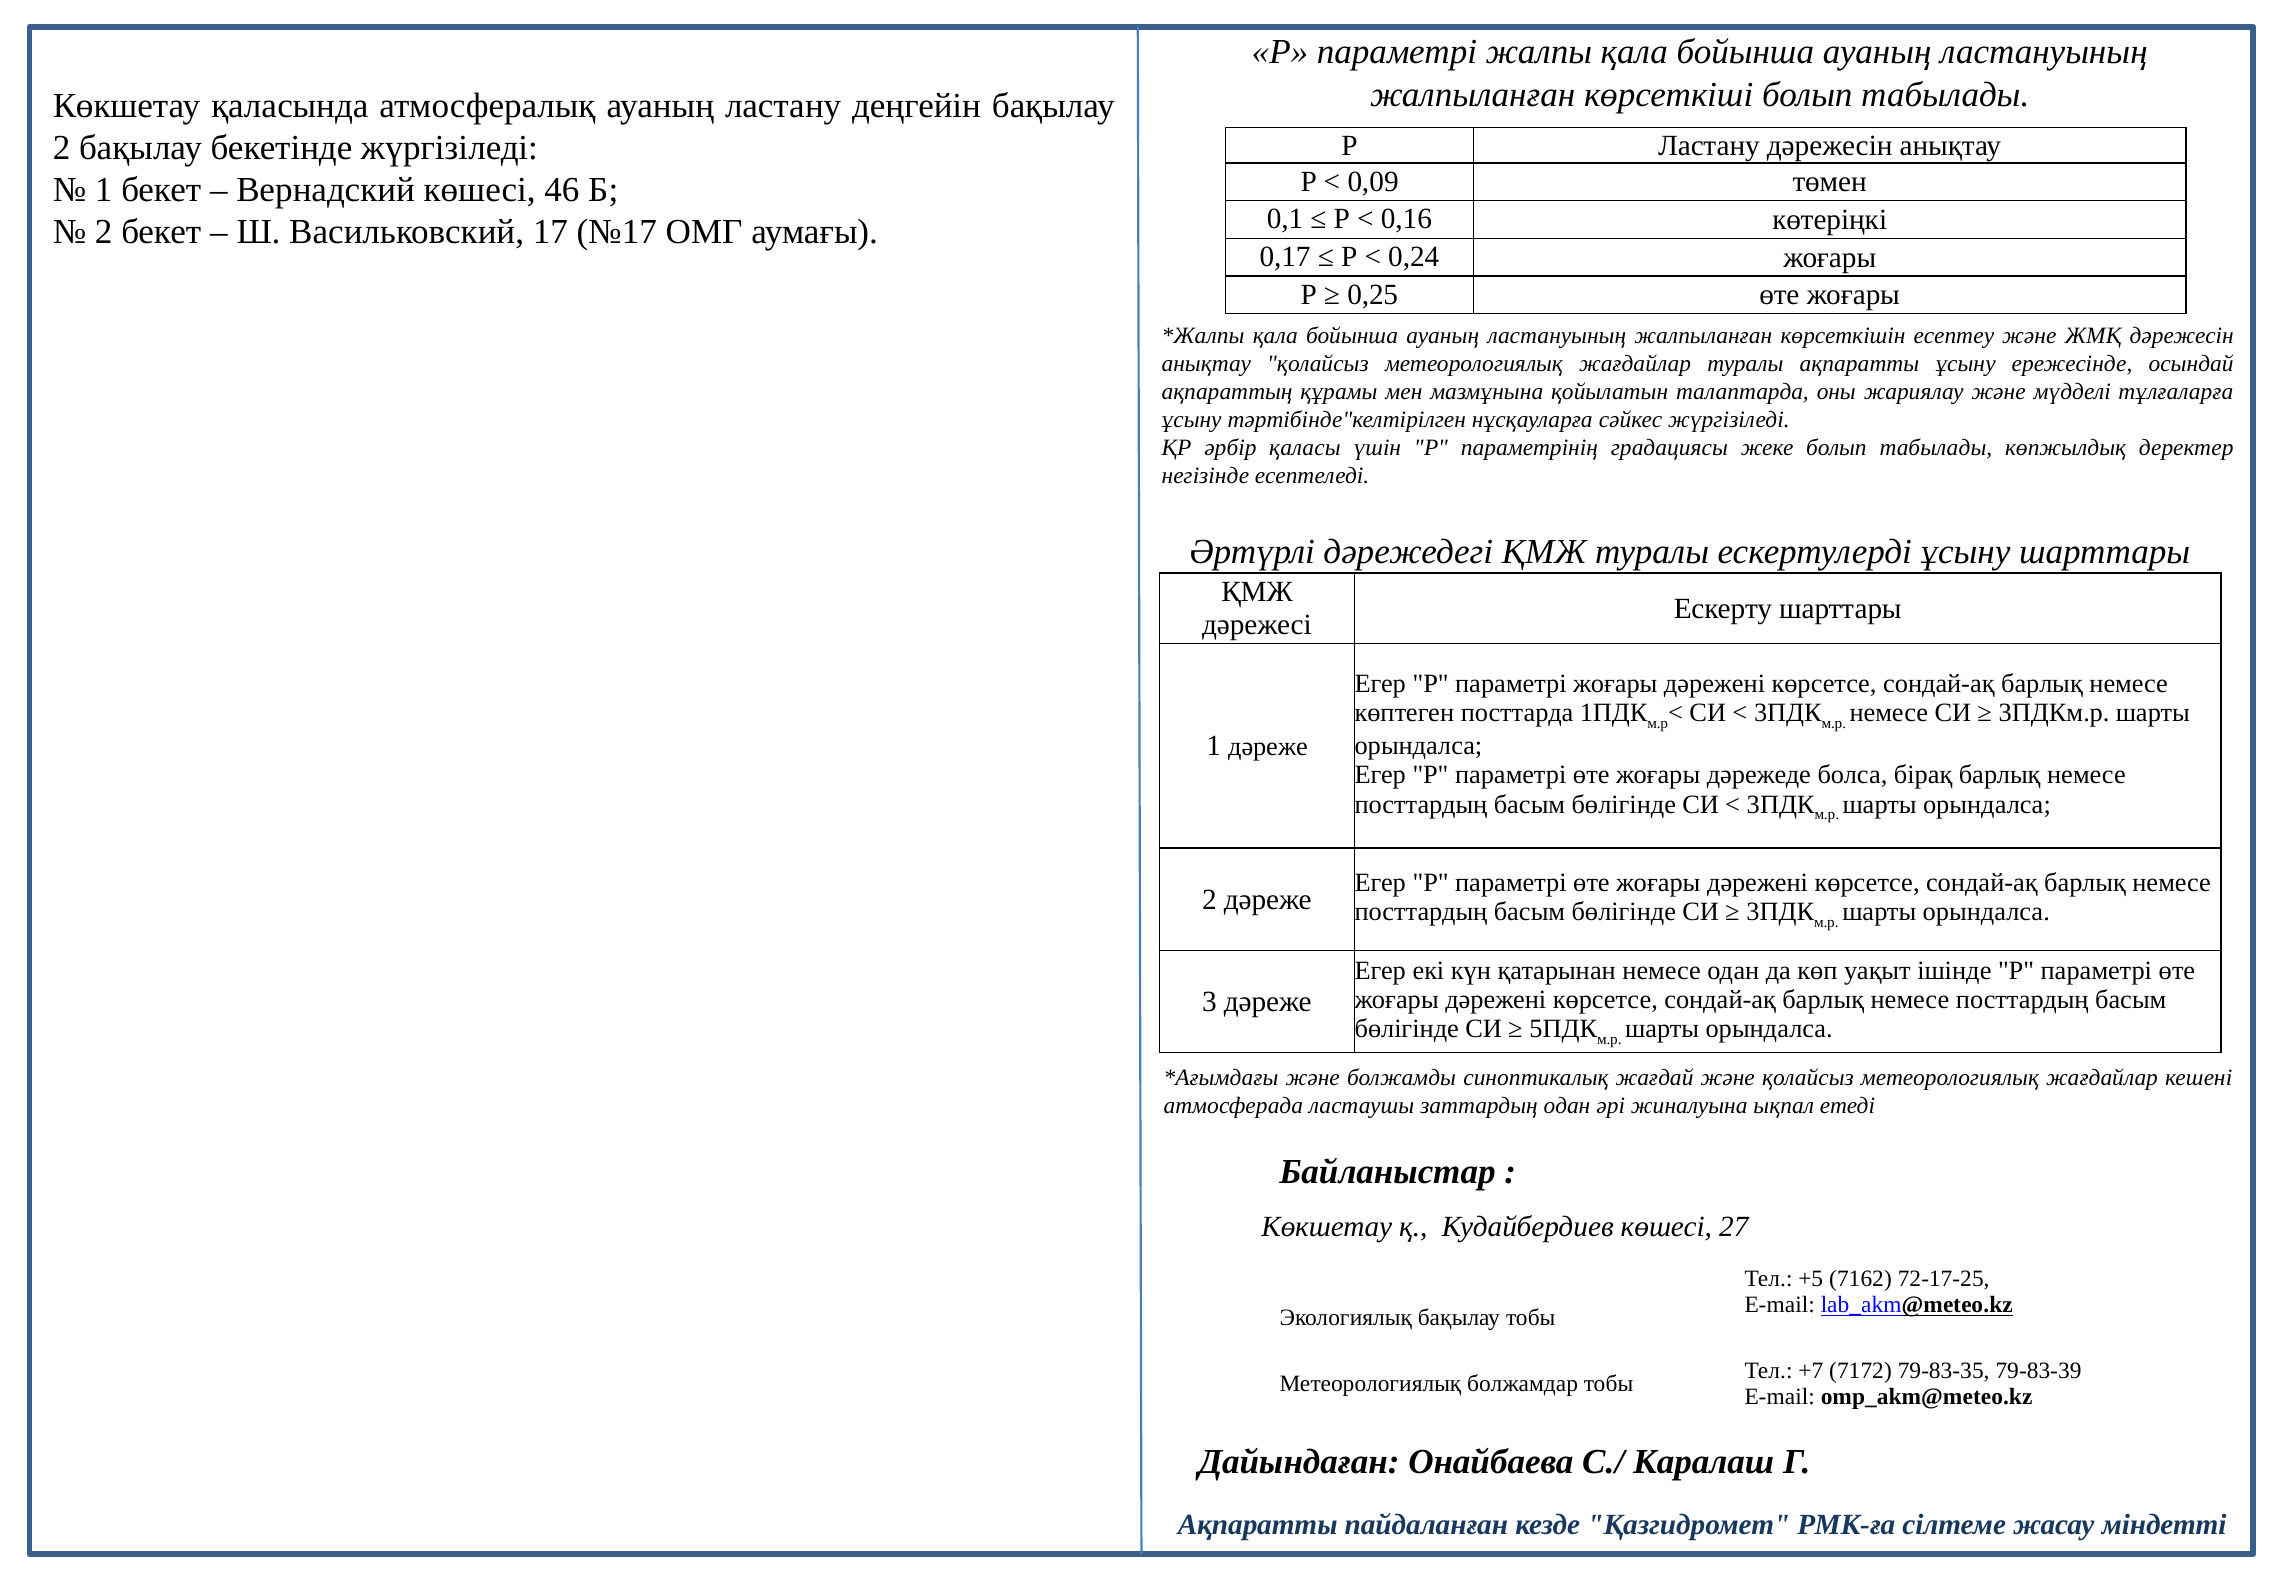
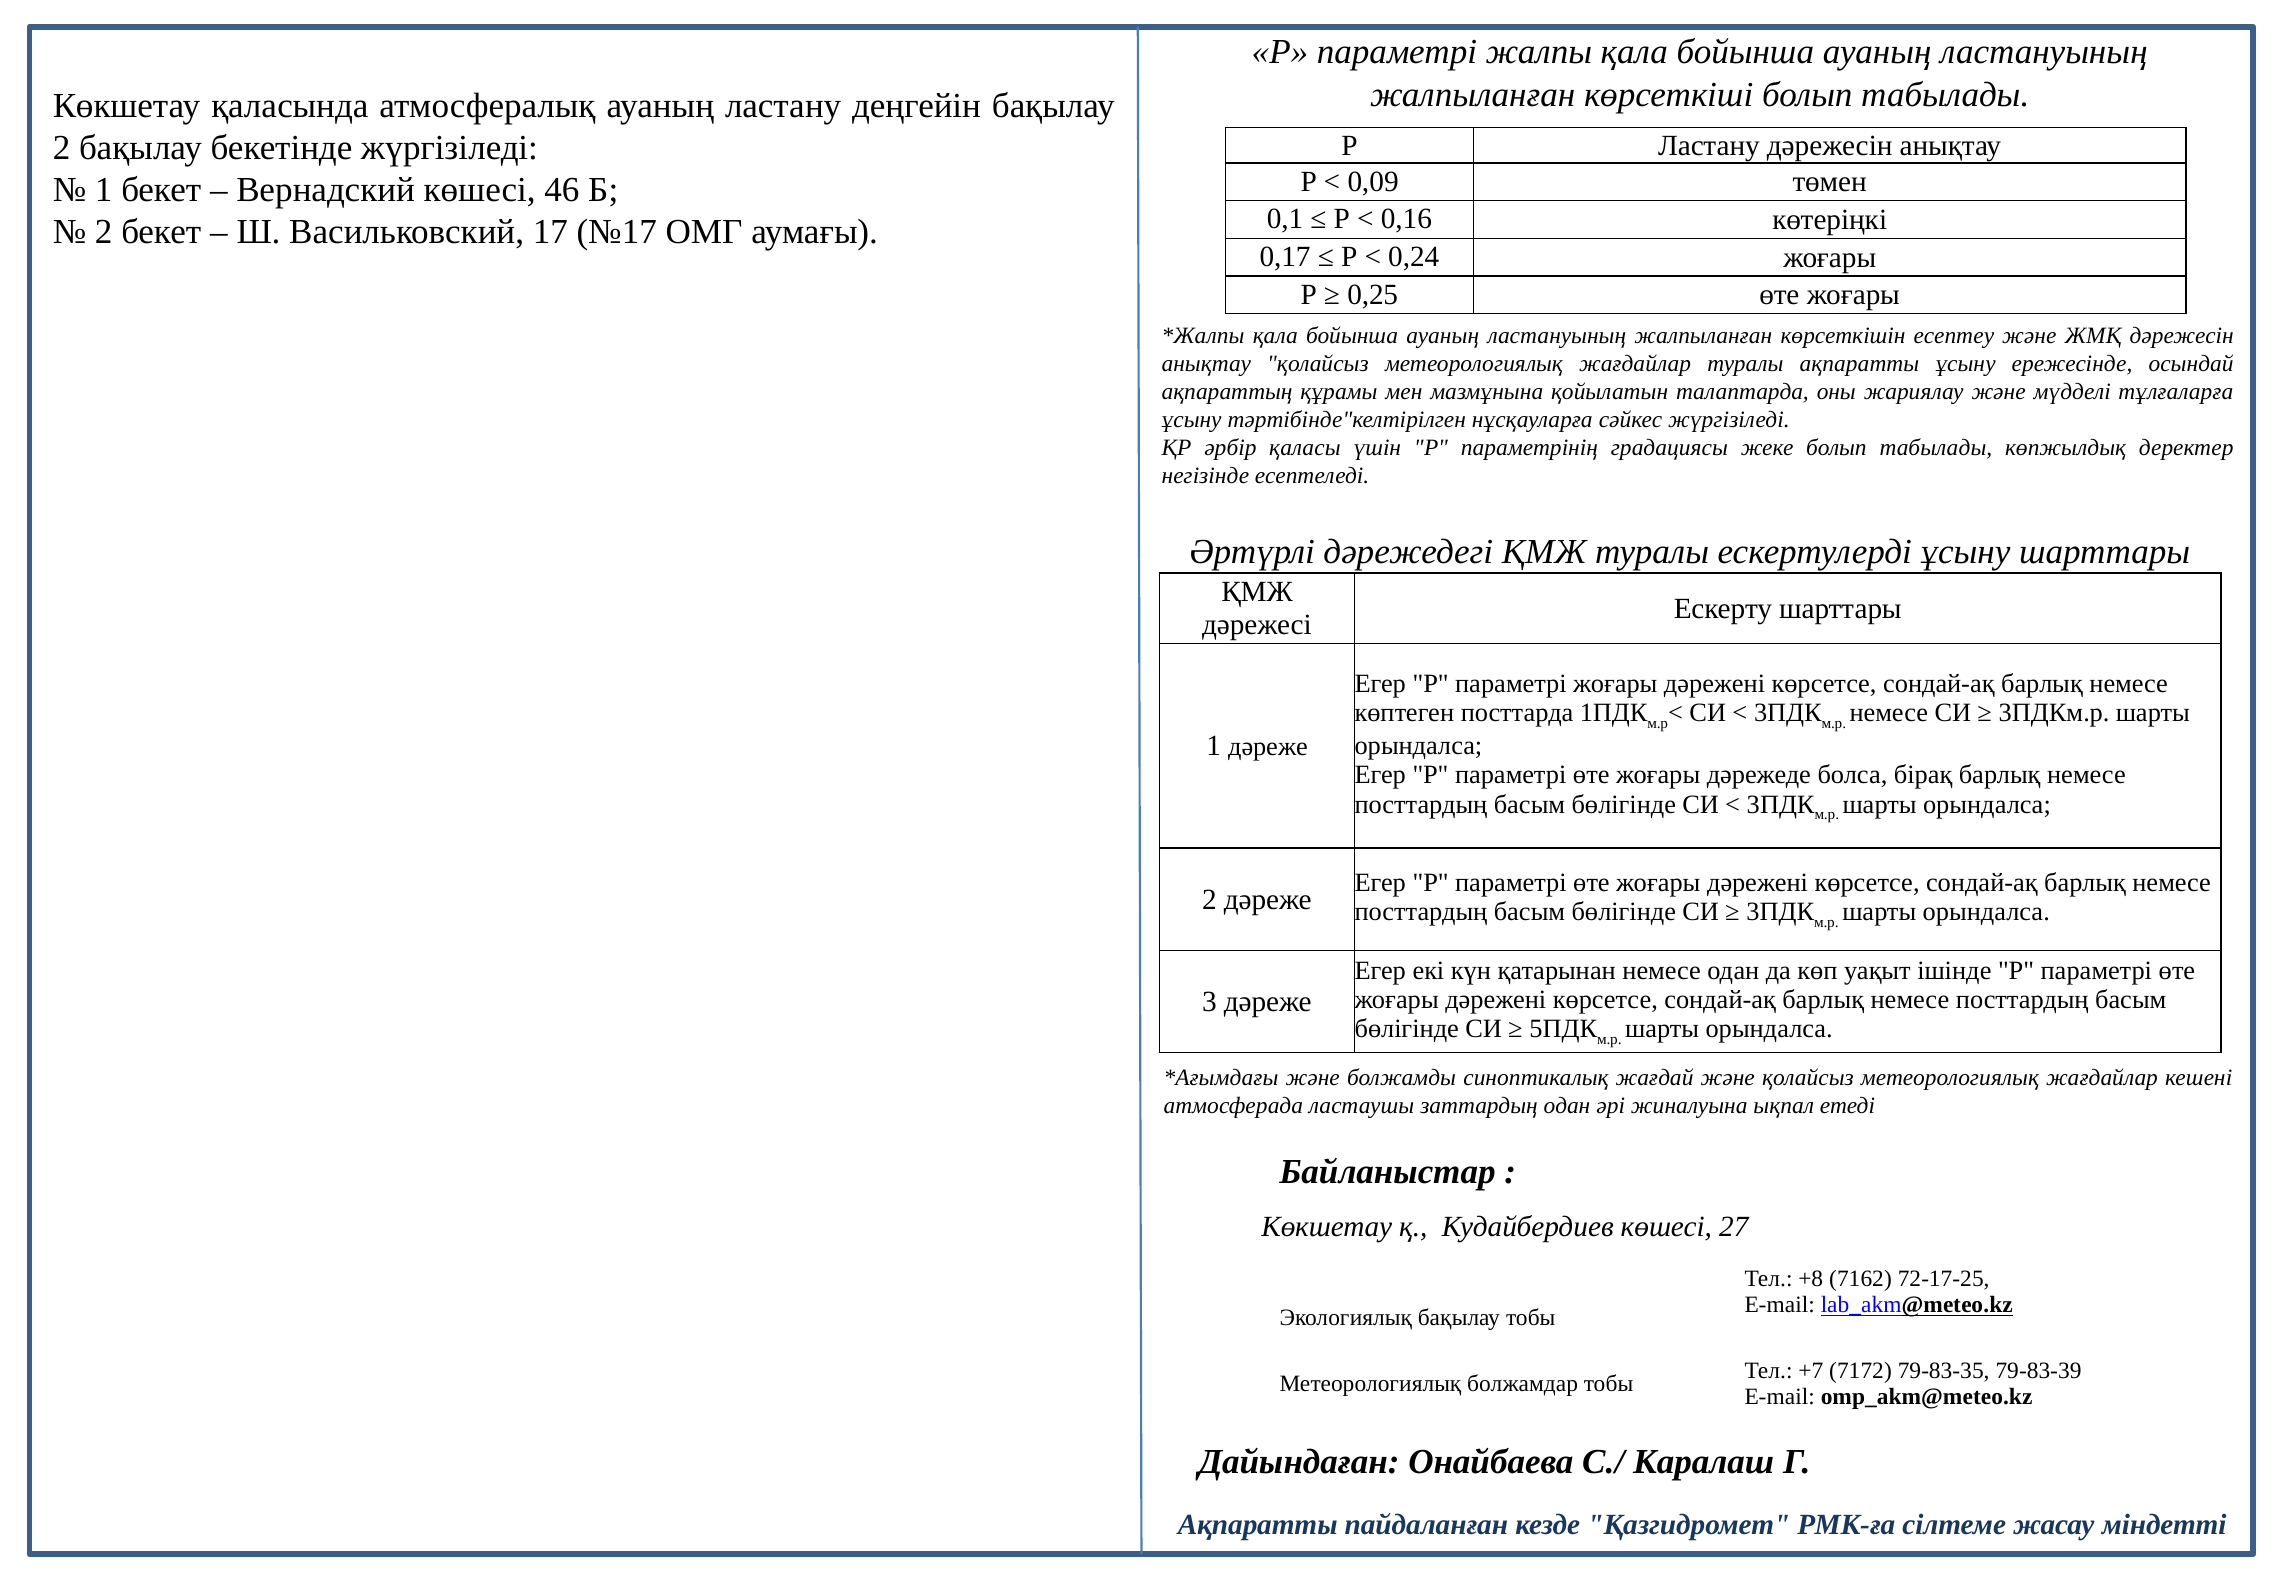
+5: +5 -> +8
